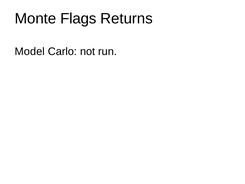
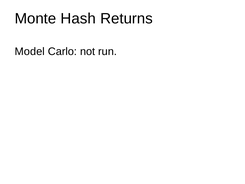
Flags: Flags -> Hash
